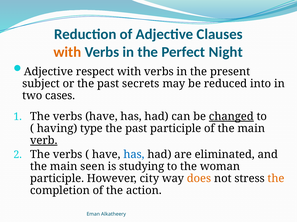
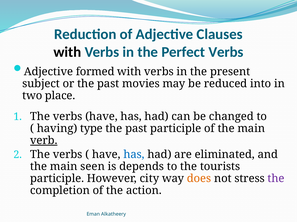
with at (67, 52) colour: orange -> black
Perfect Night: Night -> Verbs
respect: respect -> formed
secrets: secrets -> movies
cases: cases -> place
changed underline: present -> none
studying: studying -> depends
woman: woman -> tourists
the at (276, 179) colour: orange -> purple
